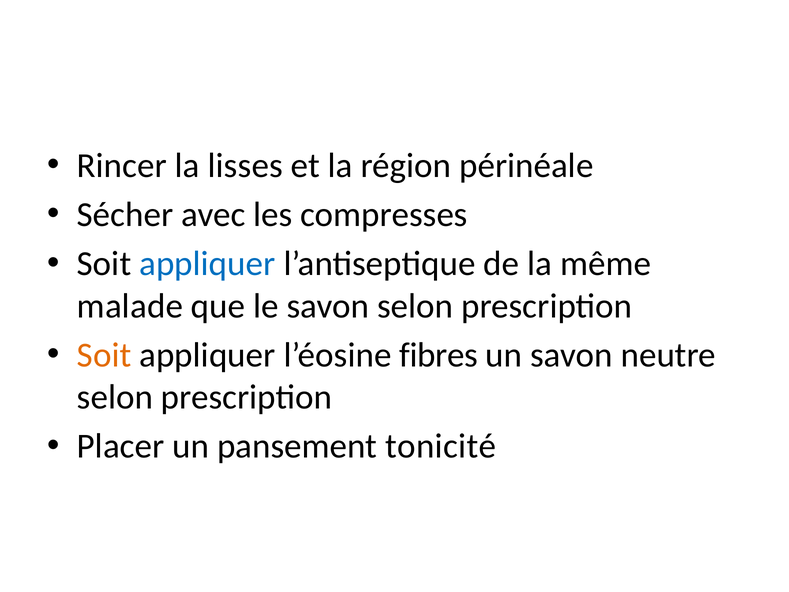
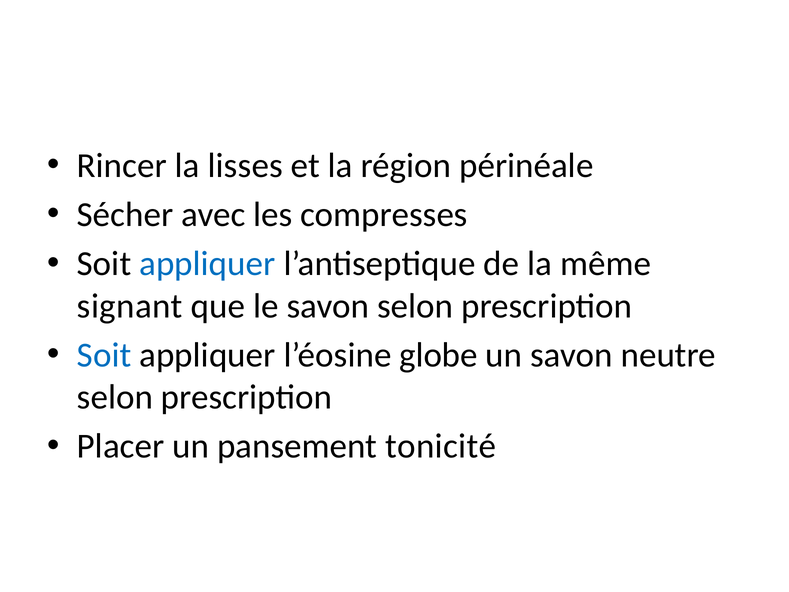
malade: malade -> signant
Soit at (104, 355) colour: orange -> blue
fibres: fibres -> globe
